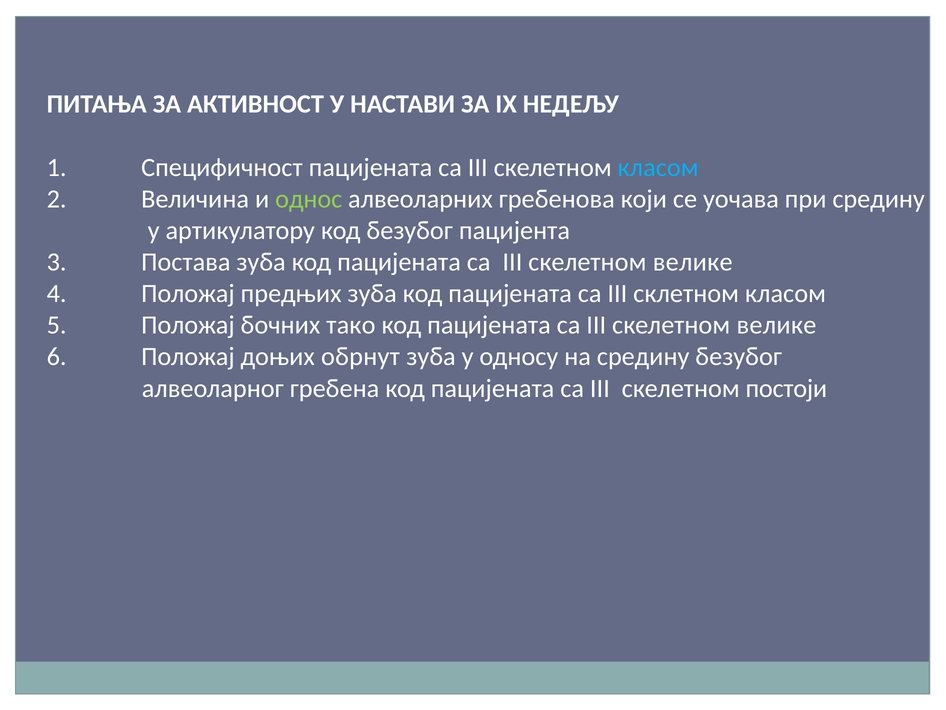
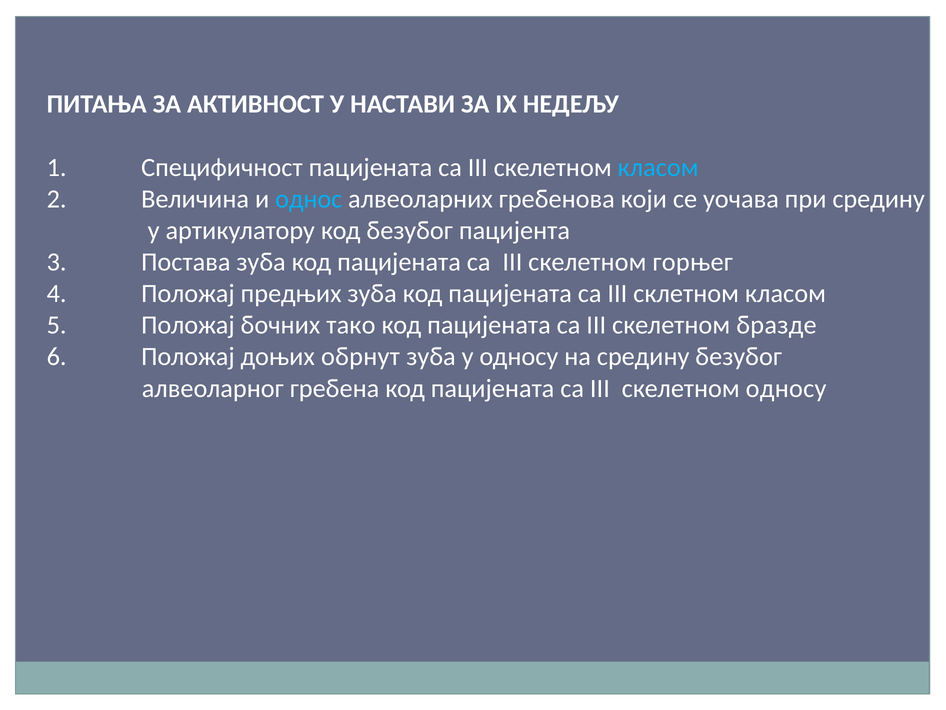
однос colour: light green -> light blue
велике at (693, 262): велике -> горњег
велике at (776, 325): велике -> бразде
скелетном постоји: постоји -> односу
